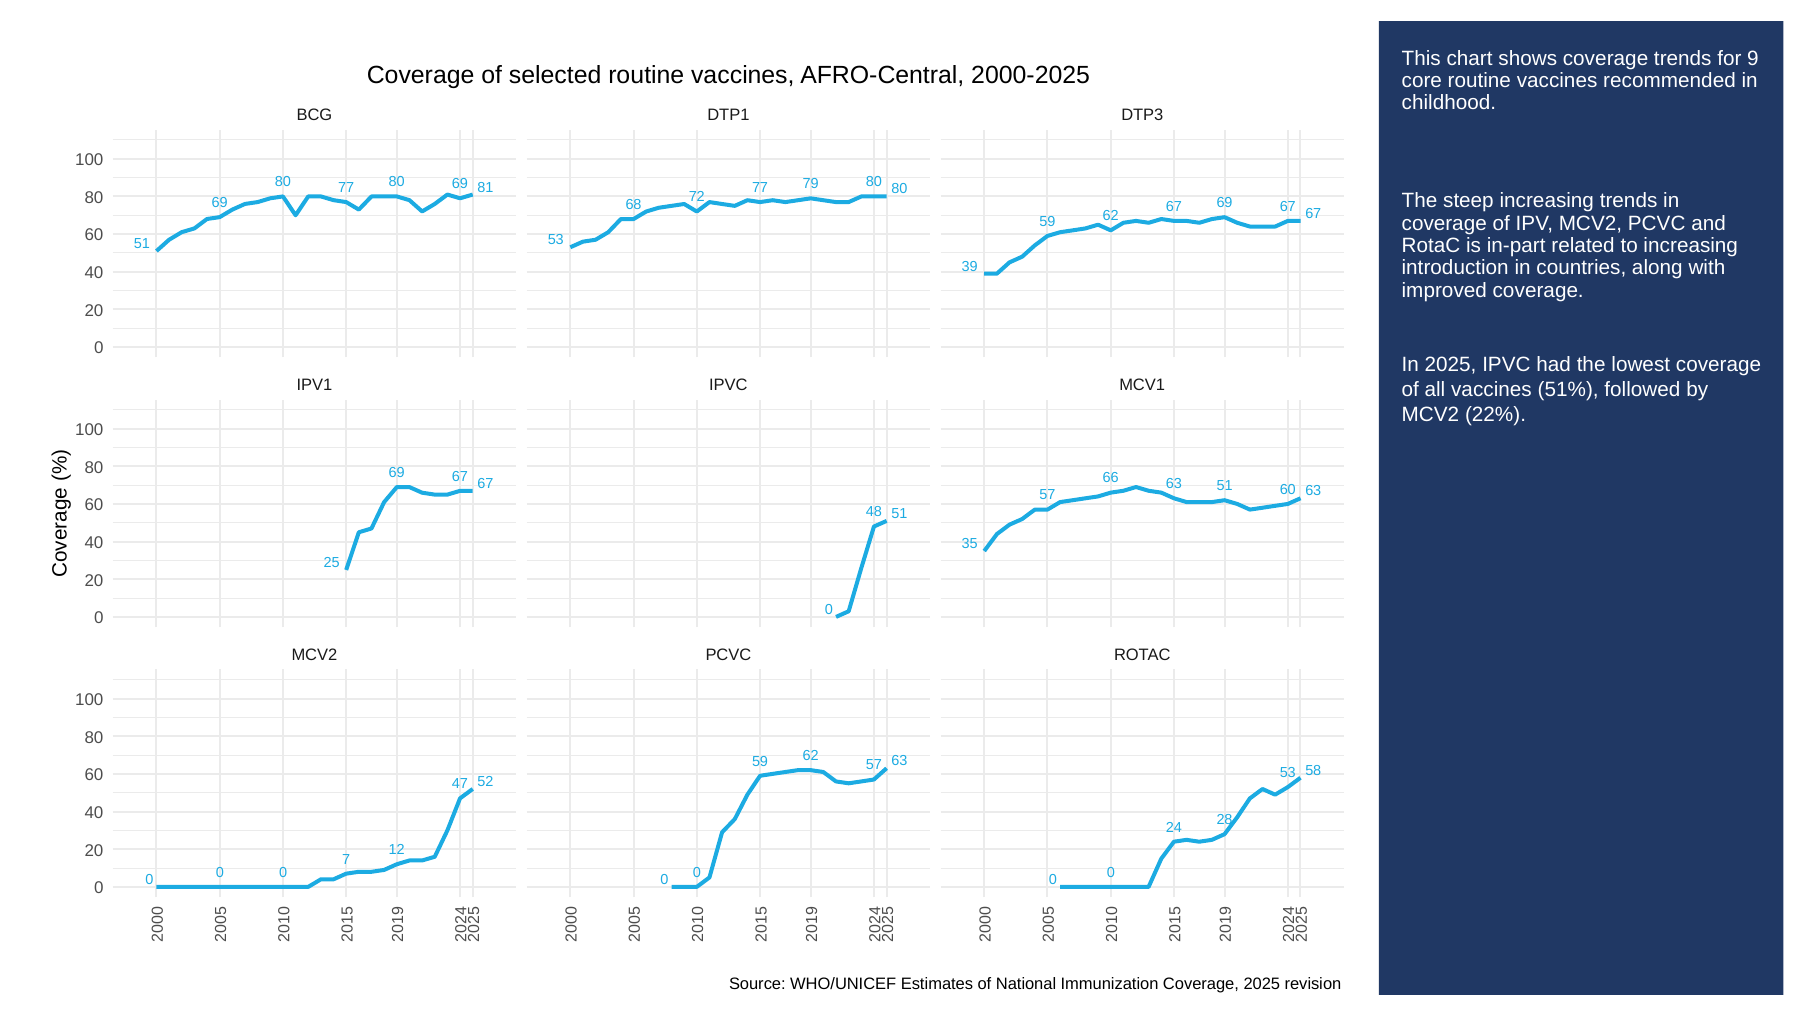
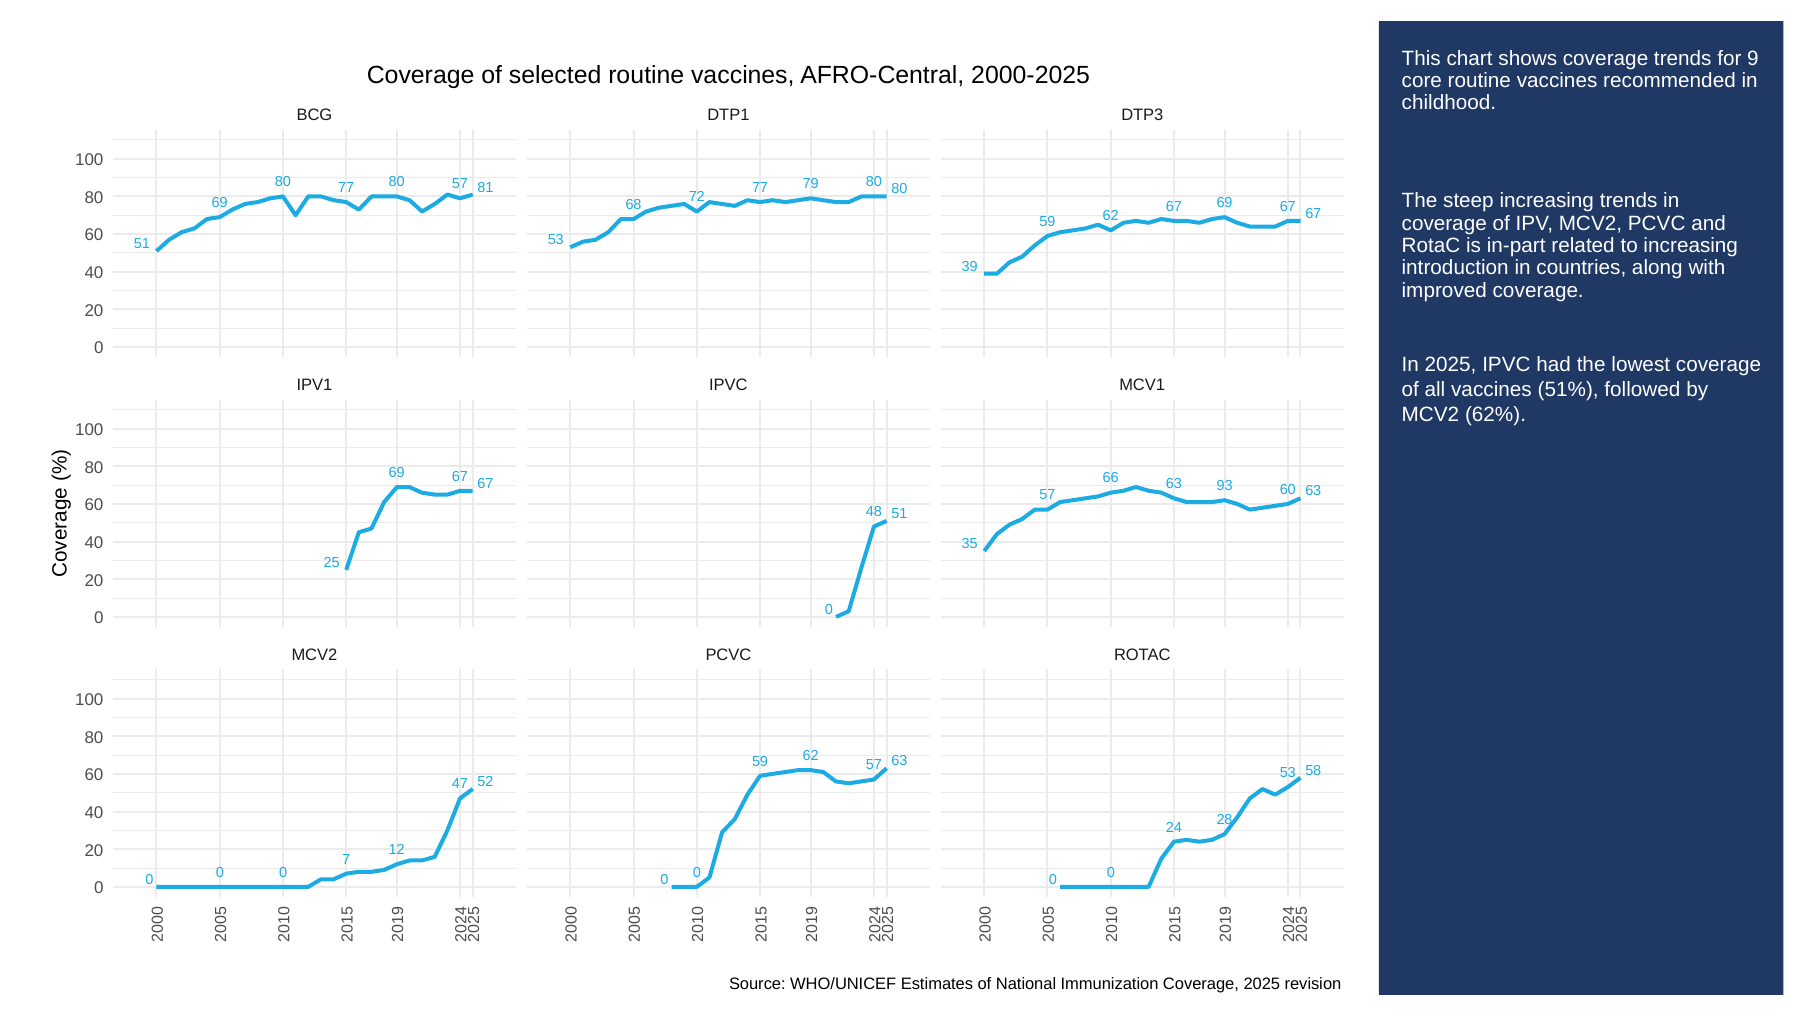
80 69: 69 -> 57
22%: 22% -> 62%
63 51: 51 -> 93
